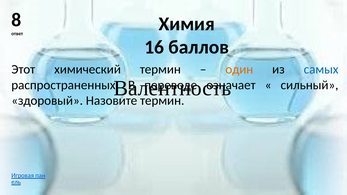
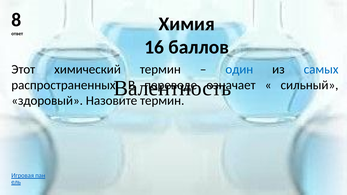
один colour: orange -> blue
